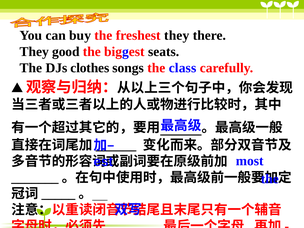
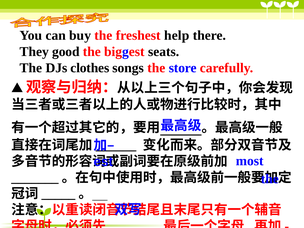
freshest they: they -> help
class: class -> store
